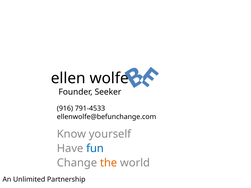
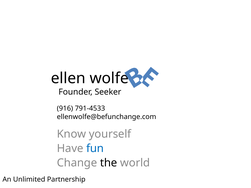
the colour: orange -> black
